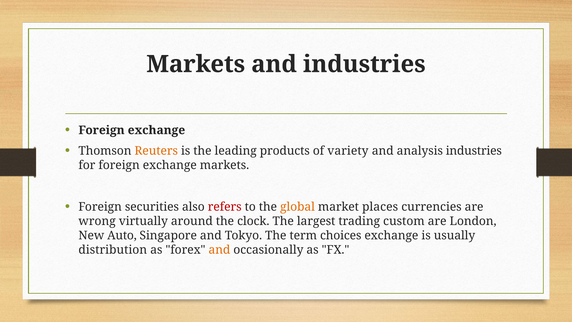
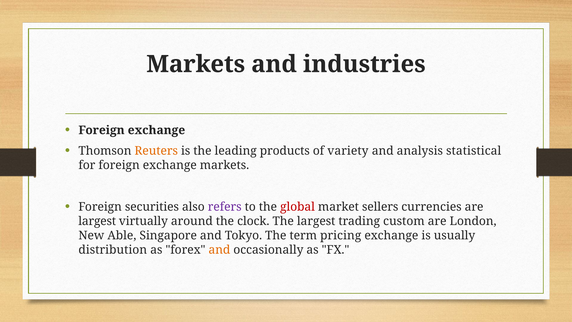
analysis industries: industries -> statistical
refers colour: red -> purple
global colour: orange -> red
places: places -> sellers
wrong at (97, 221): wrong -> largest
Auto: Auto -> Able
choices: choices -> pricing
